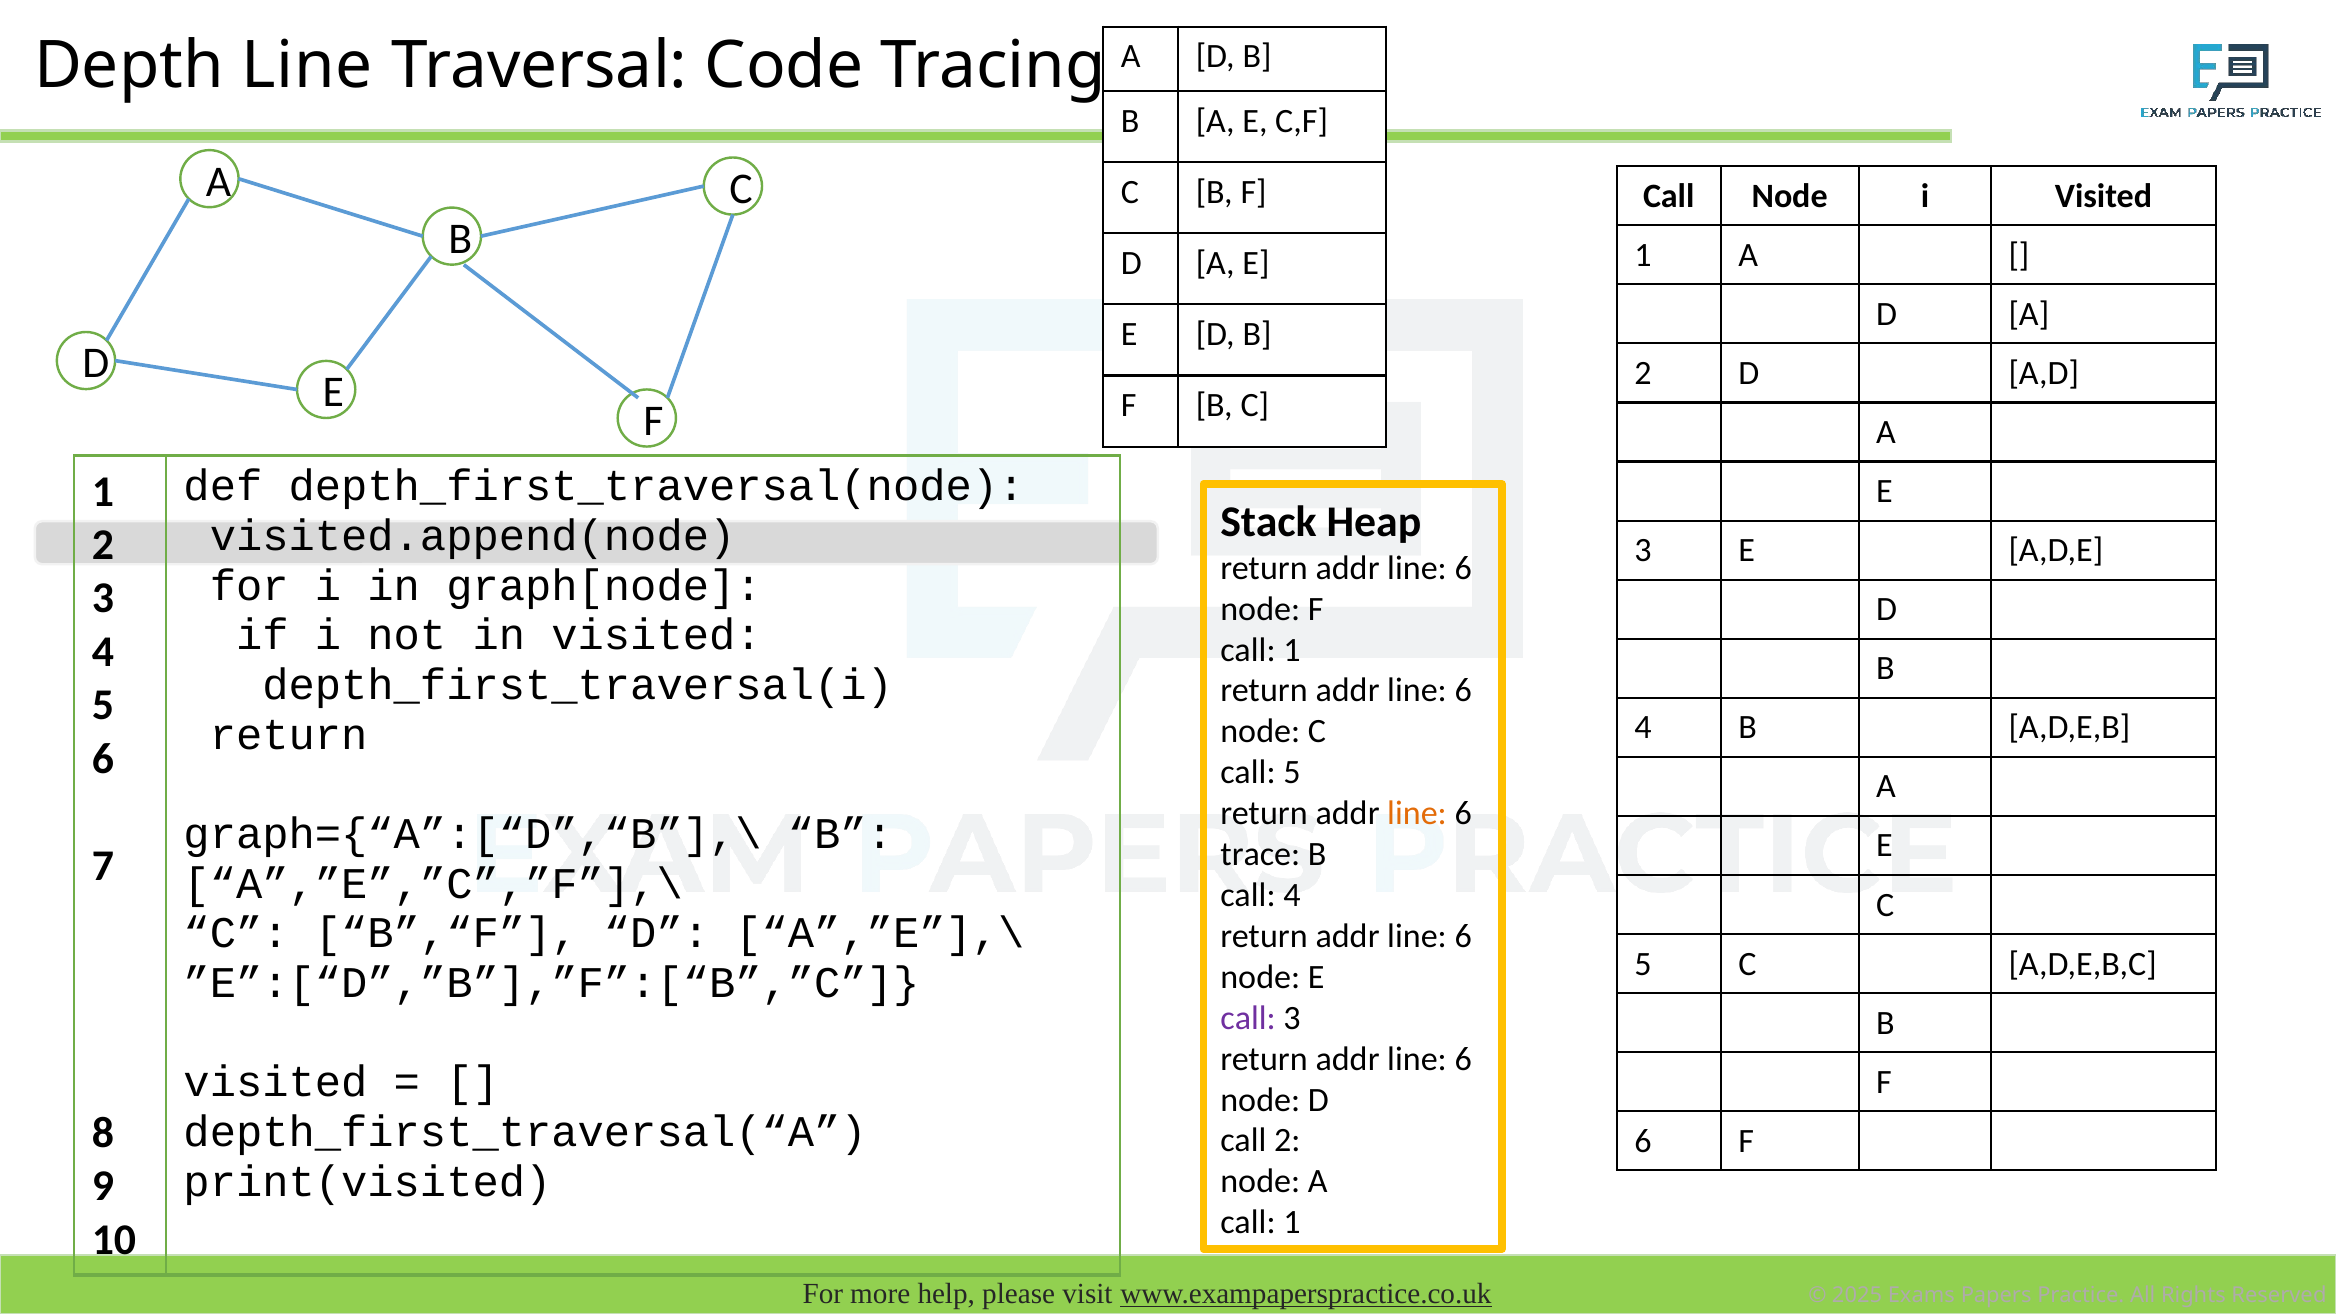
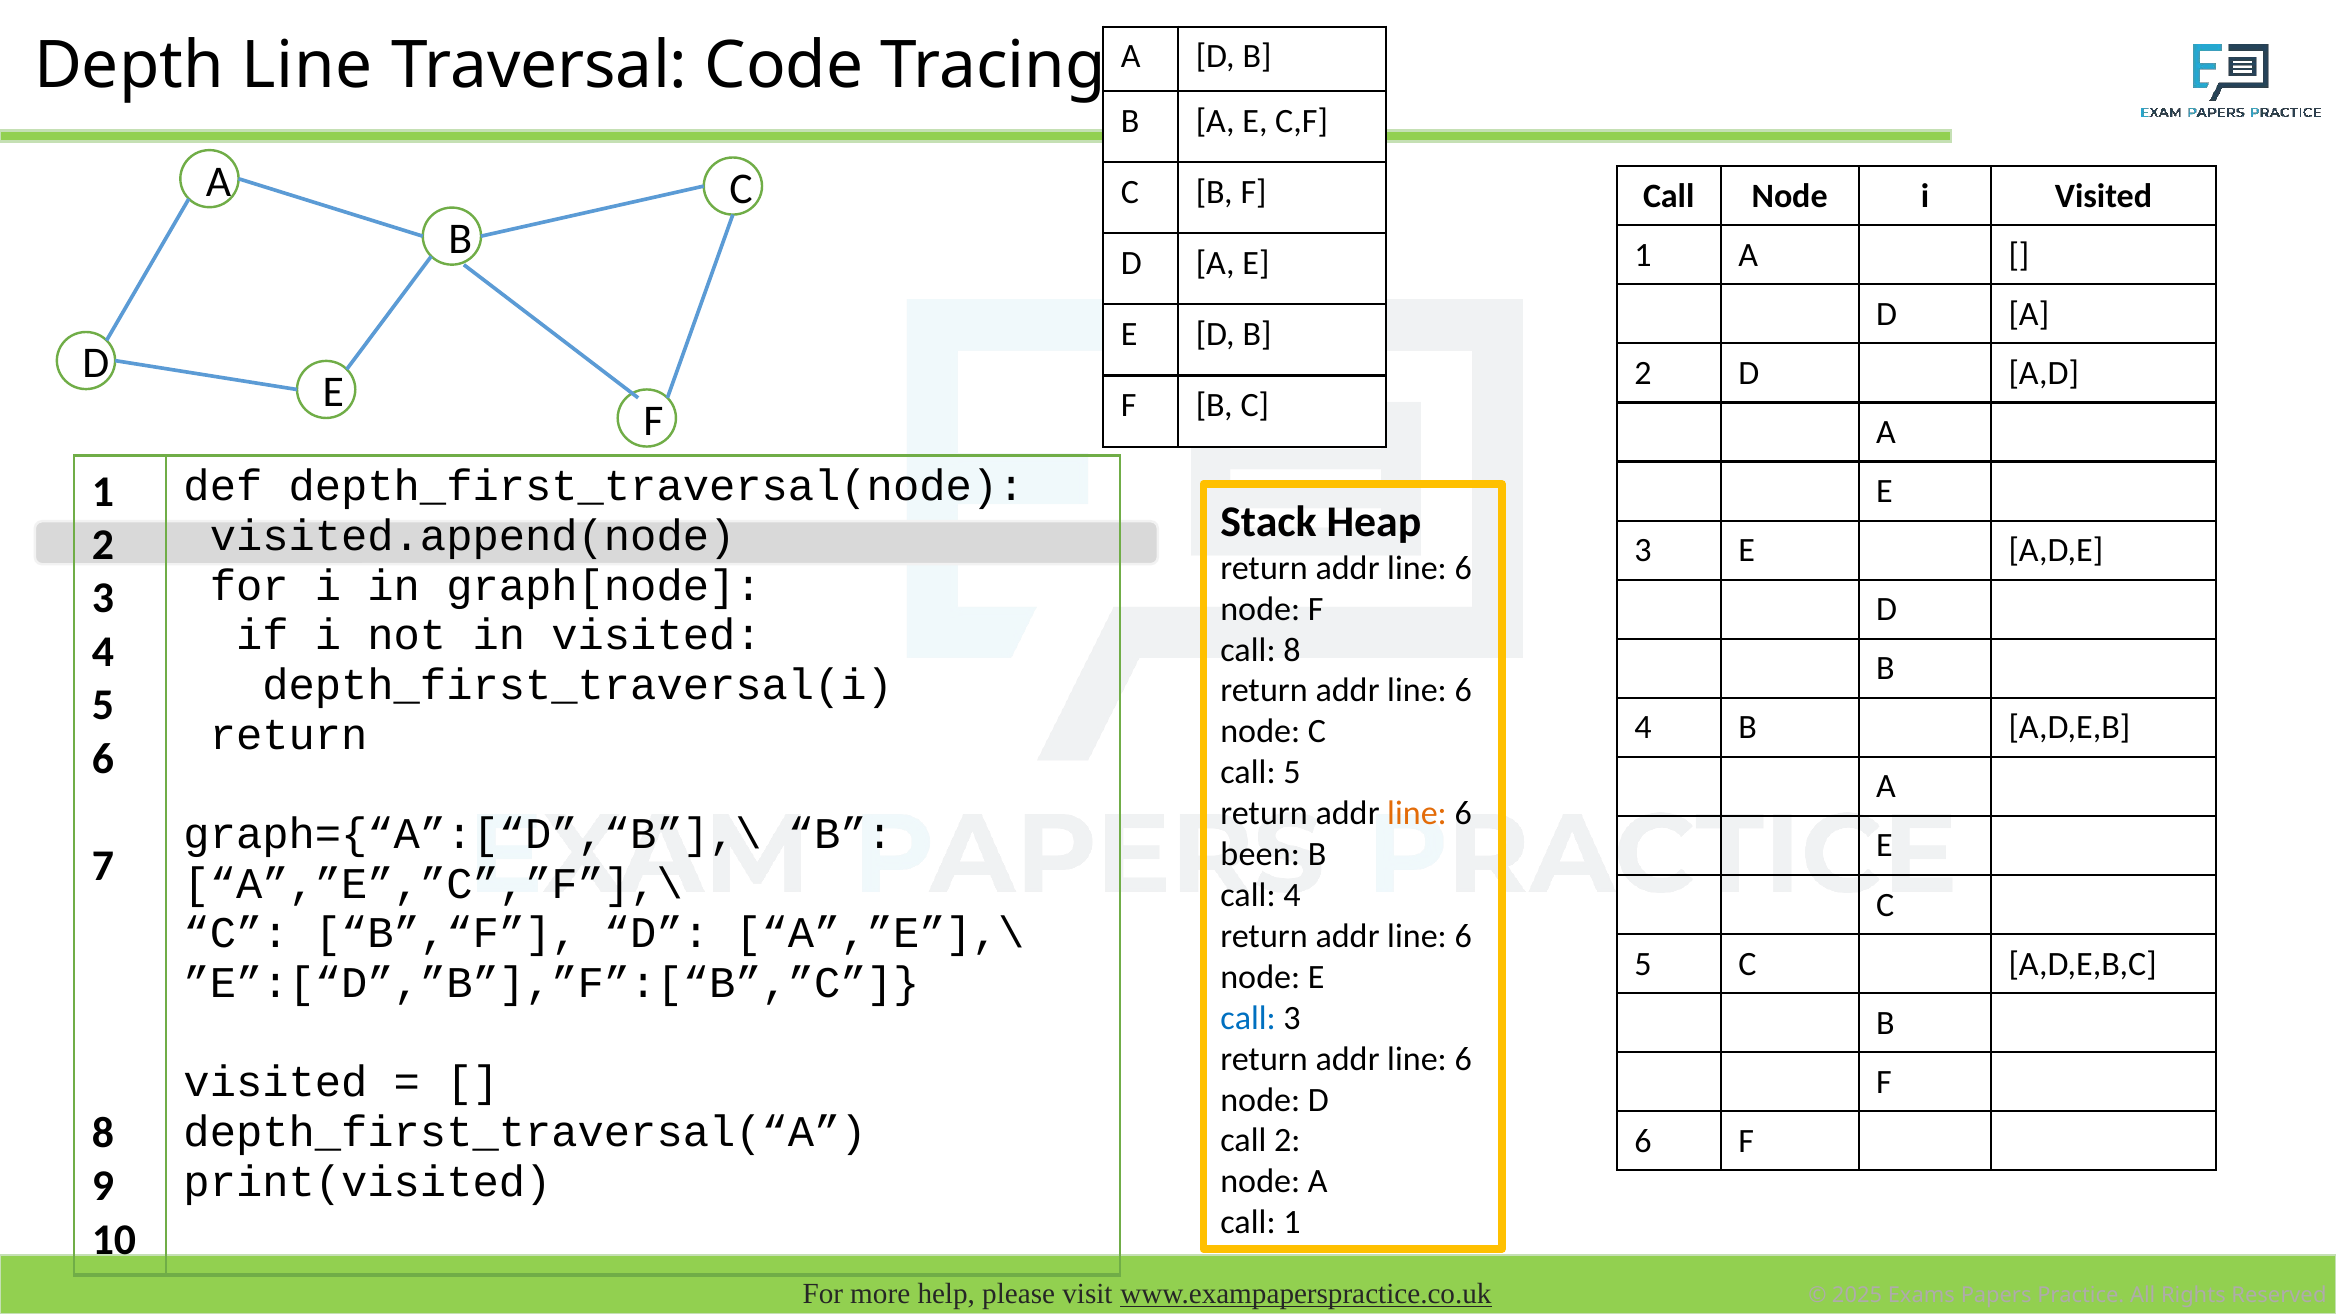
1 at (1292, 650): 1 -> 8
trace: trace -> been
call at (1248, 1018) colour: purple -> blue
